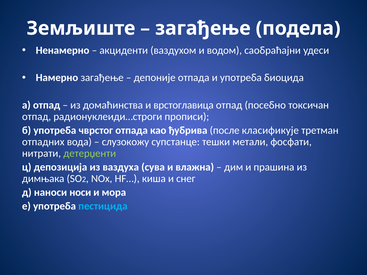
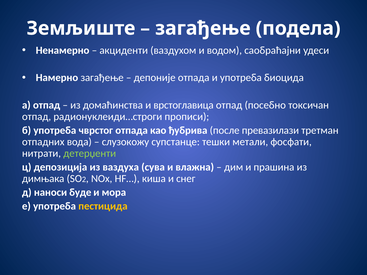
класификује: класификује -> превазилази
носи: носи -> буде
пестицида colour: light blue -> yellow
